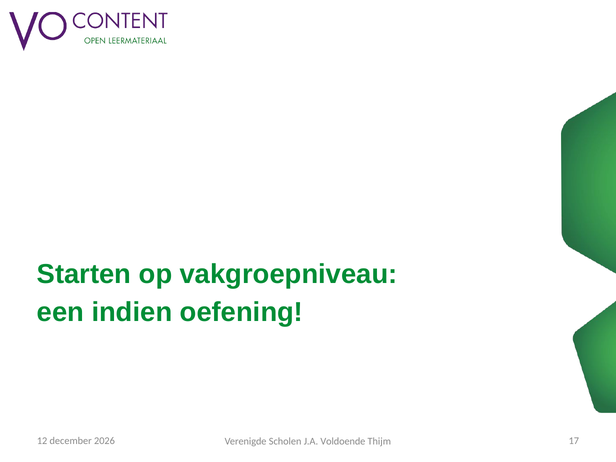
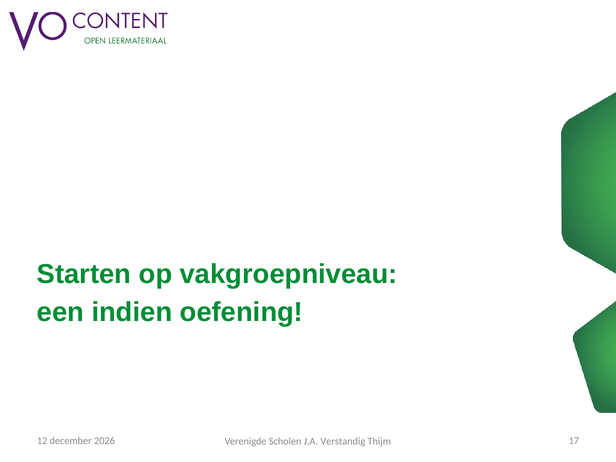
Voldoende: Voldoende -> Verstandig
